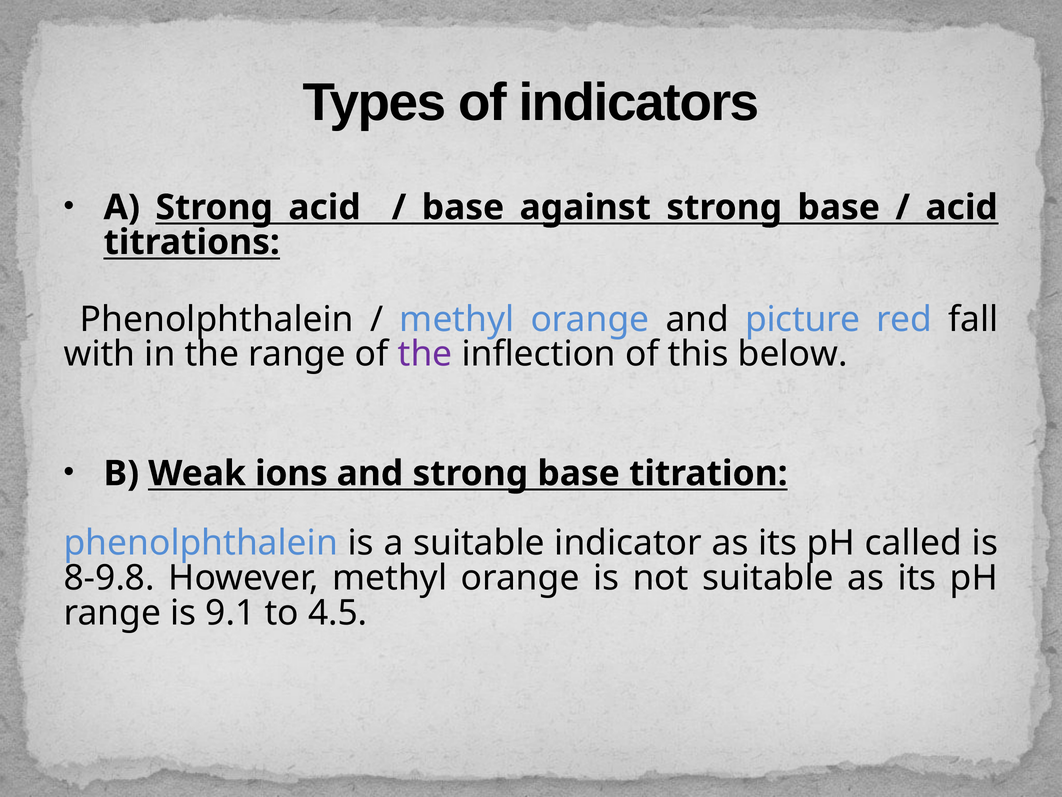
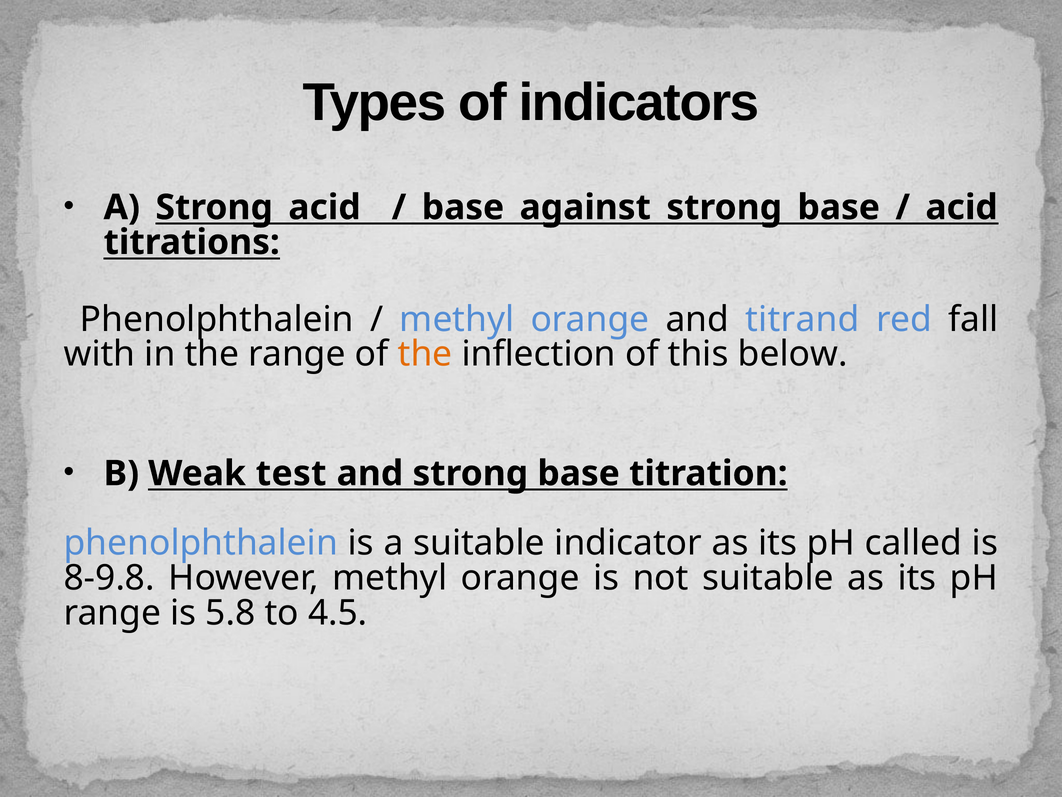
picture: picture -> titrand
the at (425, 354) colour: purple -> orange
ions: ions -> test
9.1: 9.1 -> 5.8
